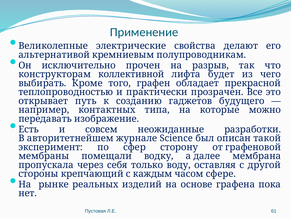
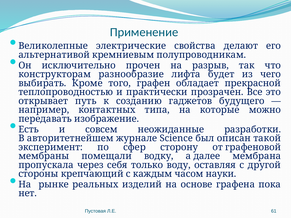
коллективной: коллективной -> разнообразие
сфере: сфере -> науки
